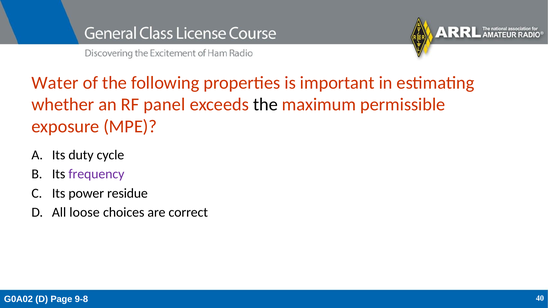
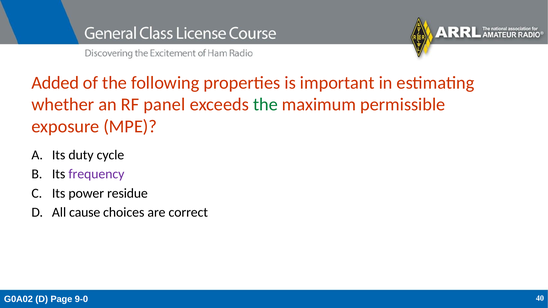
Water: Water -> Added
the at (265, 105) colour: black -> green
loose: loose -> cause
9-8: 9-8 -> 9-0
